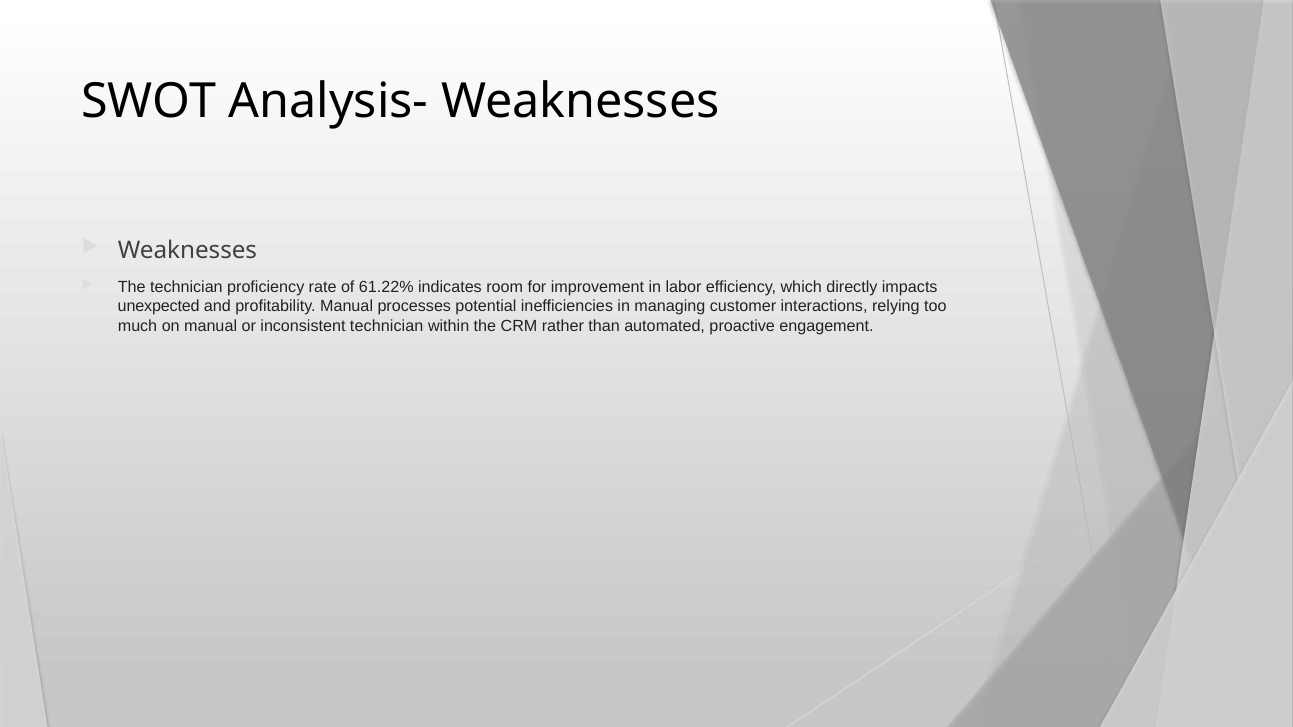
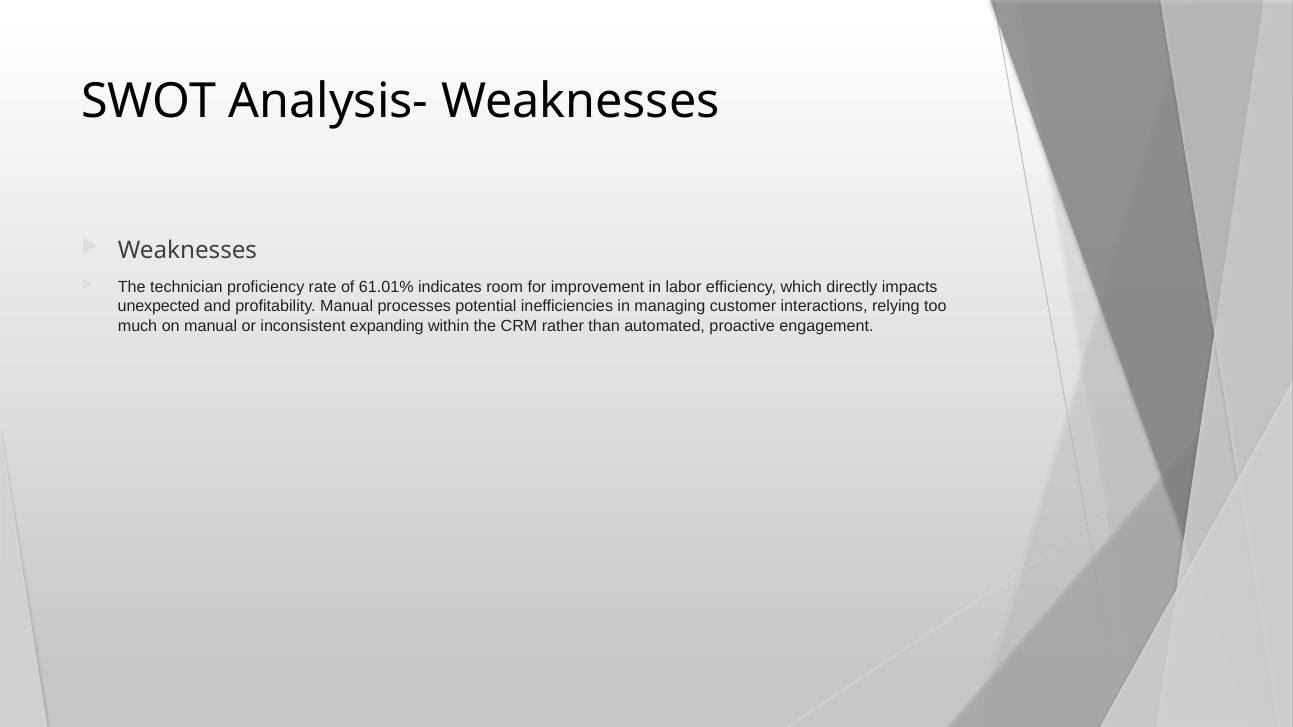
61.22%: 61.22% -> 61.01%
inconsistent technician: technician -> expanding
